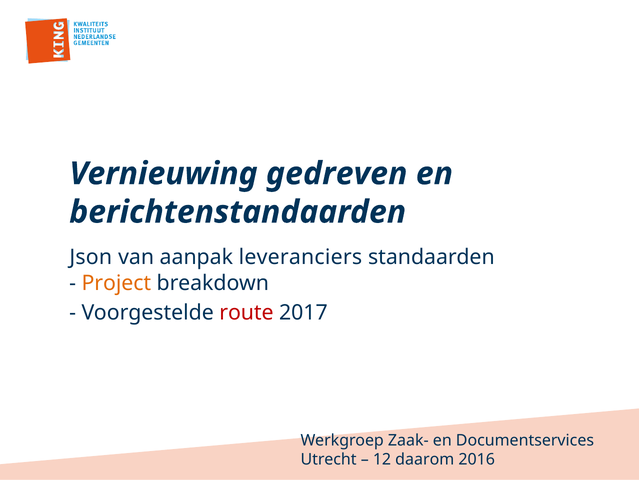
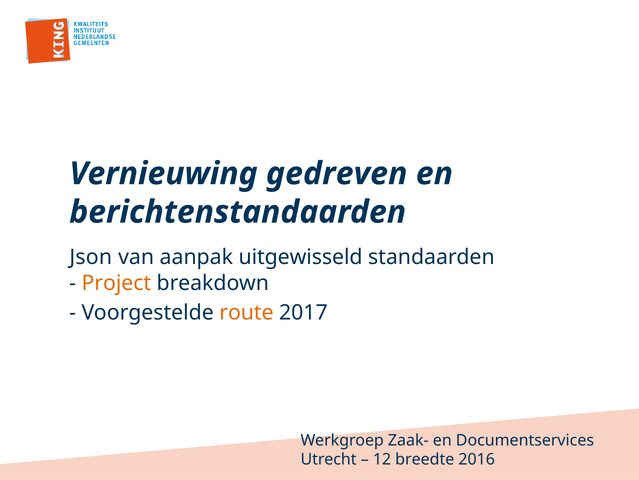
leveranciers: leveranciers -> uitgewisseld
route colour: red -> orange
daarom: daarom -> breedte
